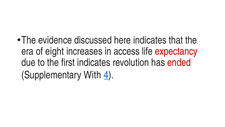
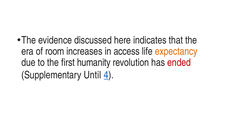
eight: eight -> room
expectancy colour: red -> orange
first indicates: indicates -> humanity
With: With -> Until
